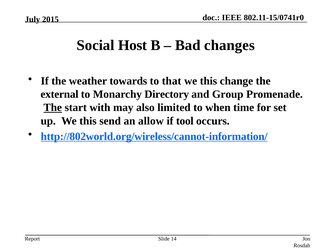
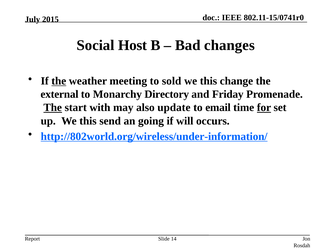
the at (59, 81) underline: none -> present
towards: towards -> meeting
that: that -> sold
Group: Group -> Friday
limited: limited -> update
when: when -> email
for underline: none -> present
allow: allow -> going
tool: tool -> will
http://802world.org/wireless/cannot-information/: http://802world.org/wireless/cannot-information/ -> http://802world.org/wireless/under-information/
